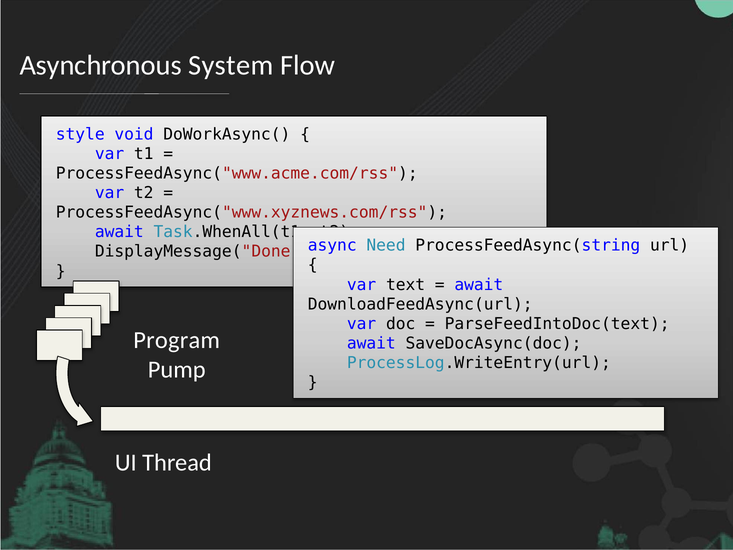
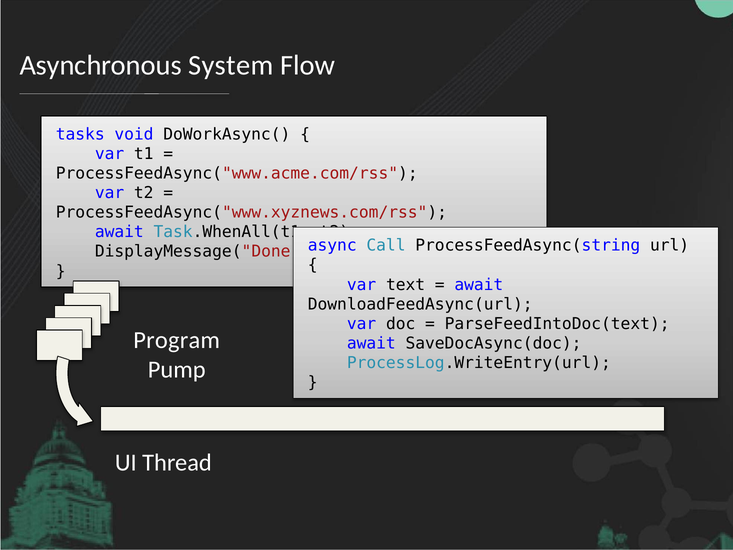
style: style -> tasks
Need: Need -> Call
